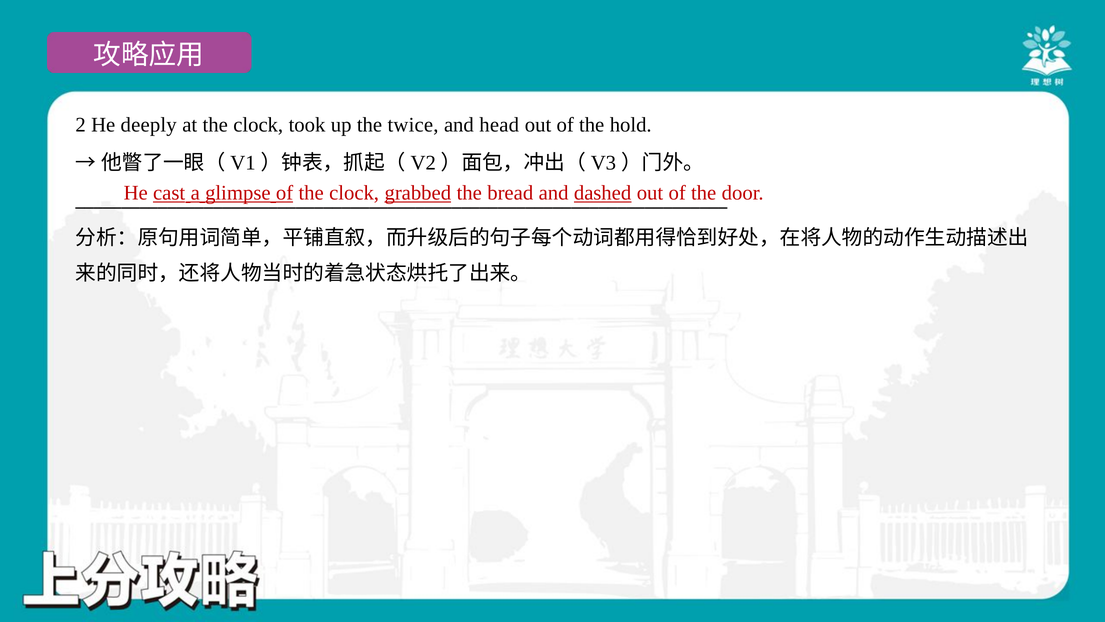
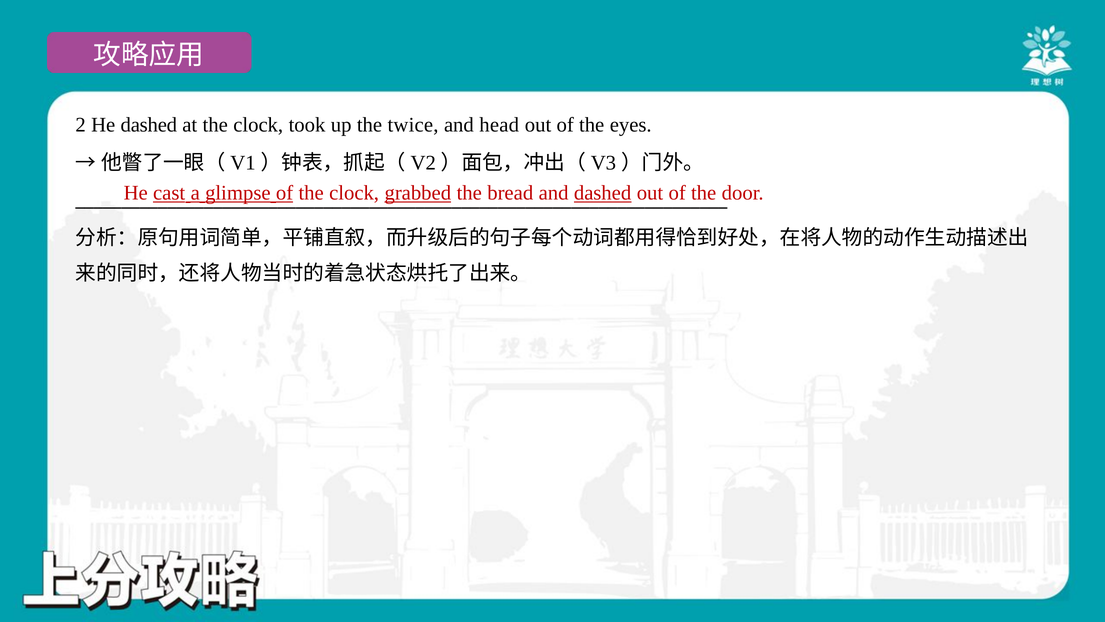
He deeply: deeply -> dashed
hold: hold -> eyes
